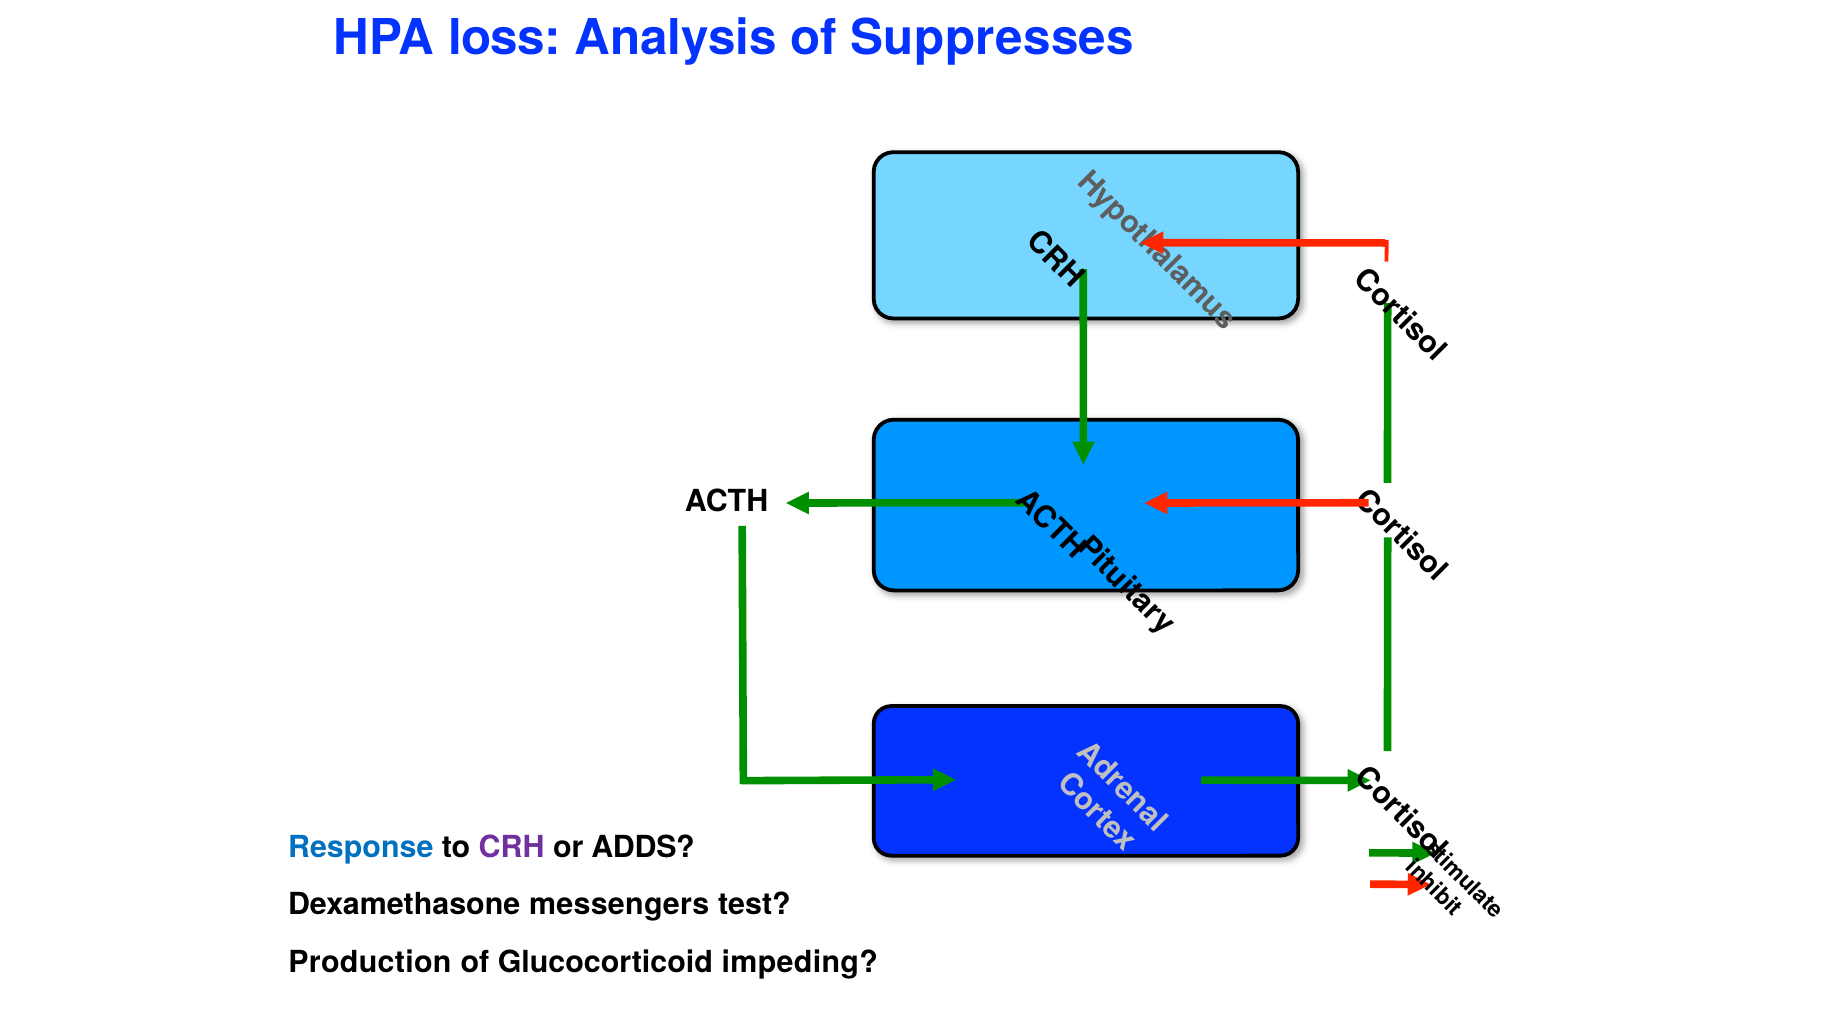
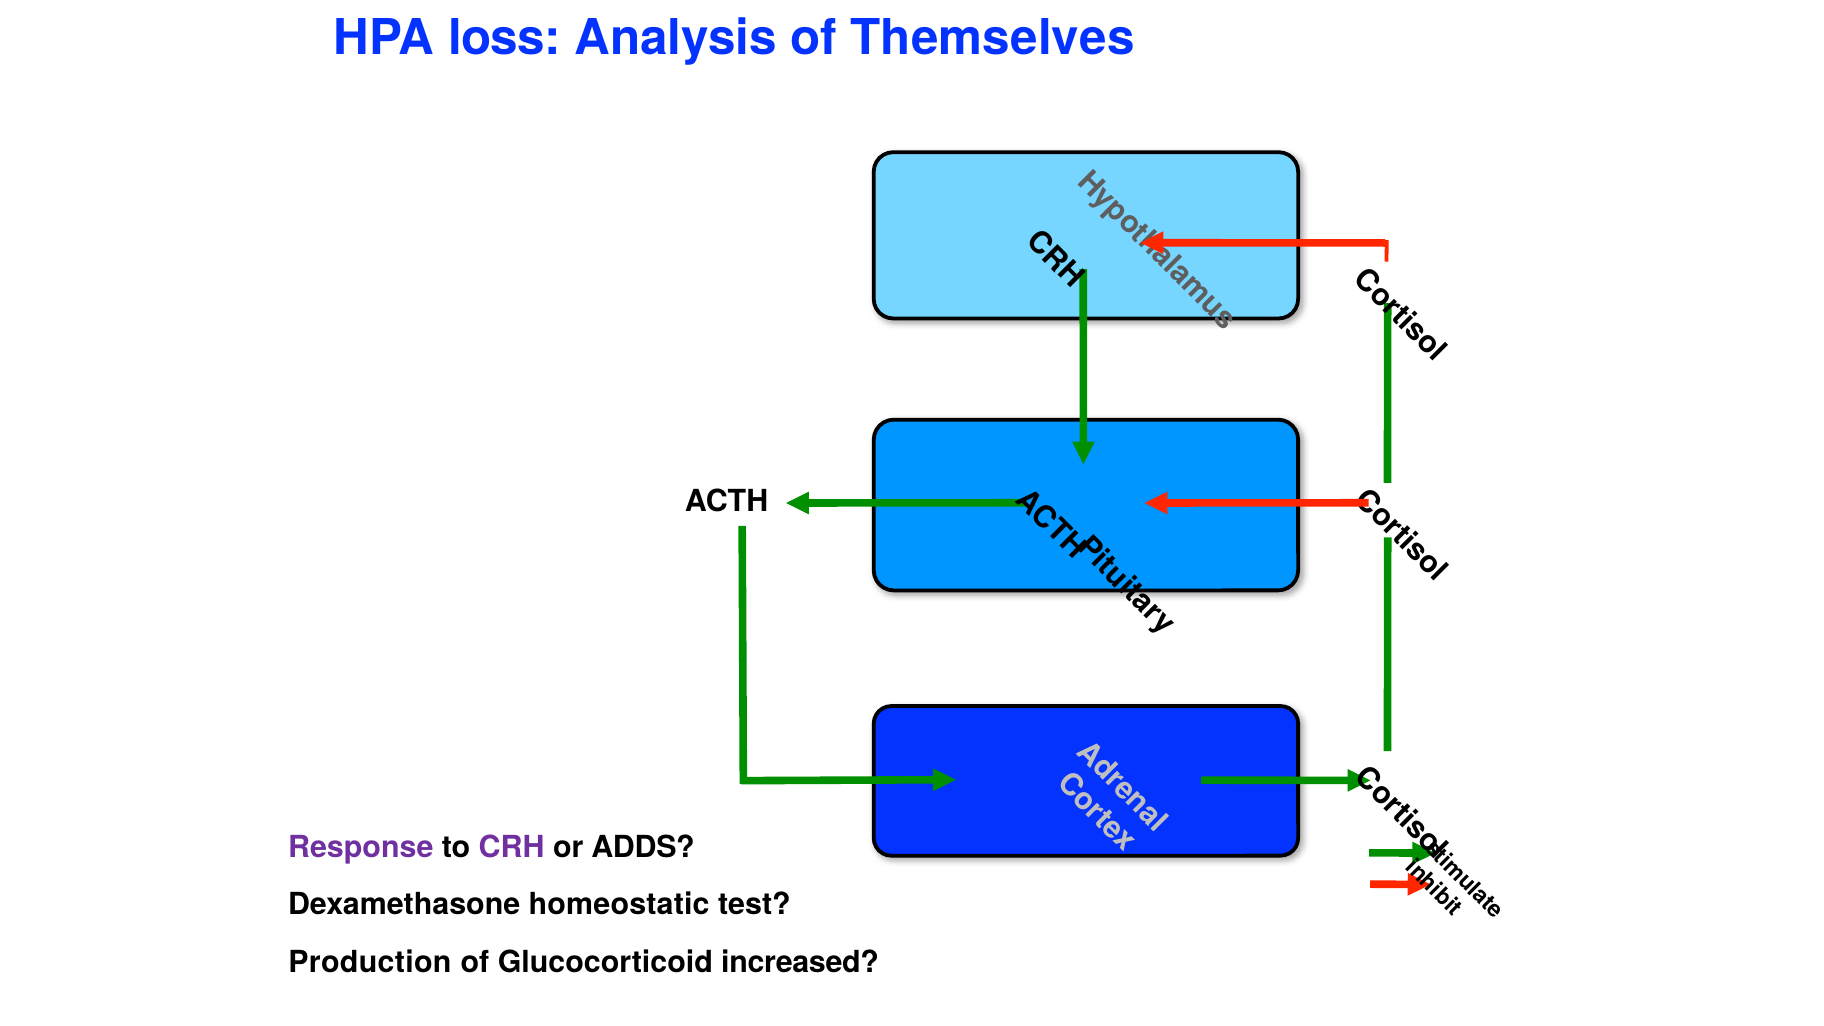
Suppresses: Suppresses -> Themselves
Response colour: blue -> purple
messengers: messengers -> homeostatic
impeding: impeding -> increased
